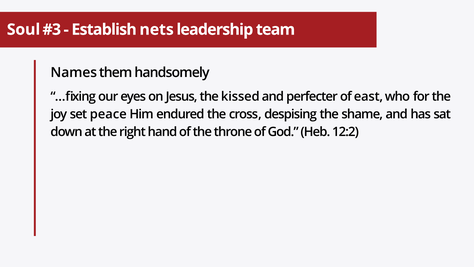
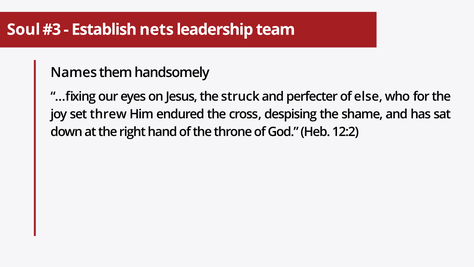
kissed: kissed -> struck
east: east -> else
peace: peace -> threw
